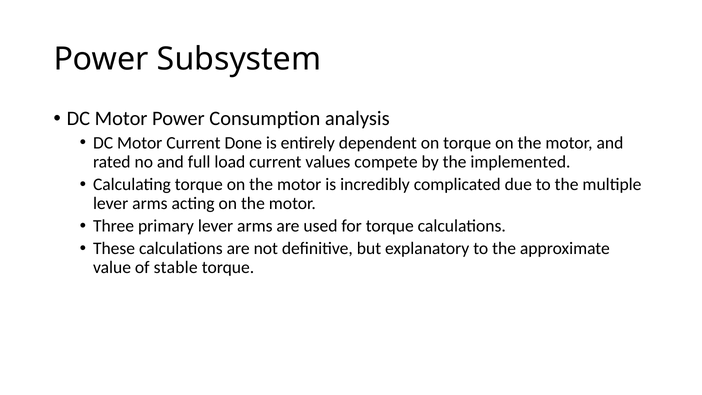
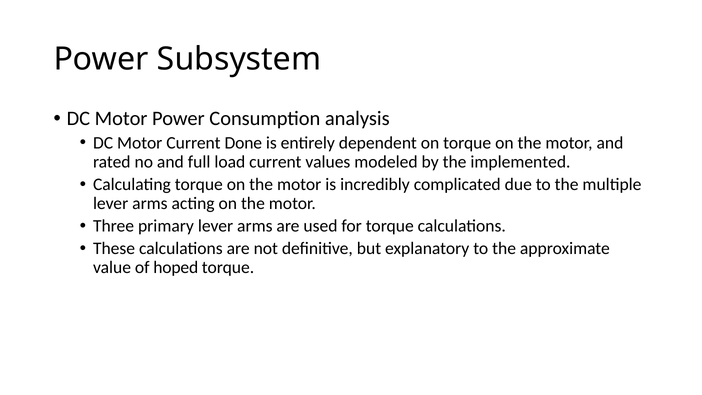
compete: compete -> modeled
stable: stable -> hoped
